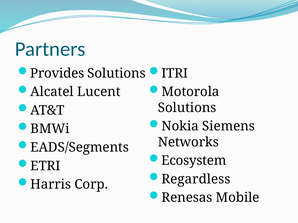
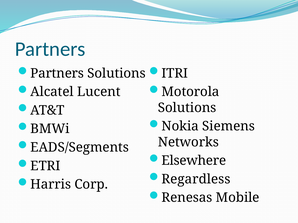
Provides at (57, 73): Provides -> Partners
Ecosystem: Ecosystem -> Elsewhere
